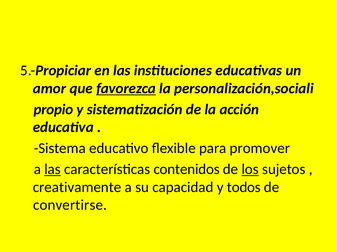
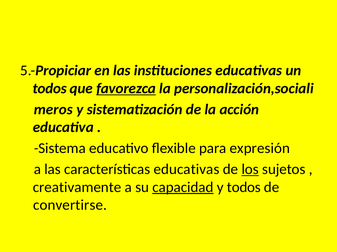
amor at (50, 89): amor -> todos
propio: propio -> meros
promover: promover -> expresión
las at (53, 170) underline: present -> none
características contenidos: contenidos -> educativas
capacidad underline: none -> present
